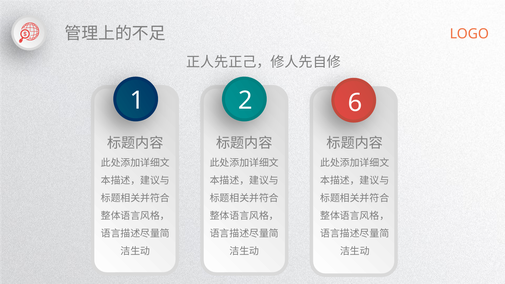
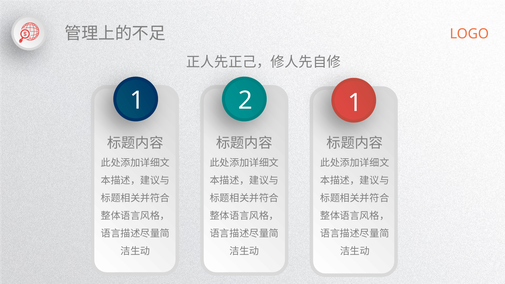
6 at (355, 103): 6 -> 1
